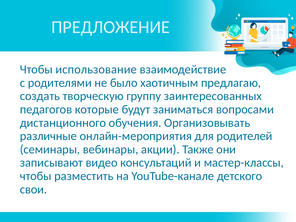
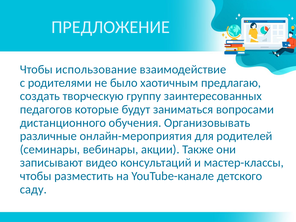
свои: свои -> саду
